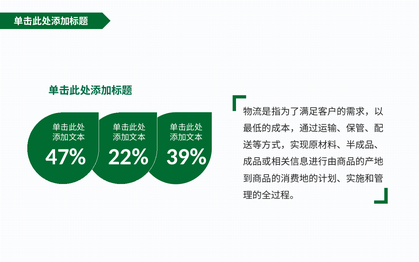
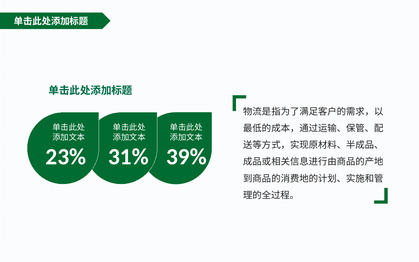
47%: 47% -> 23%
22%: 22% -> 31%
